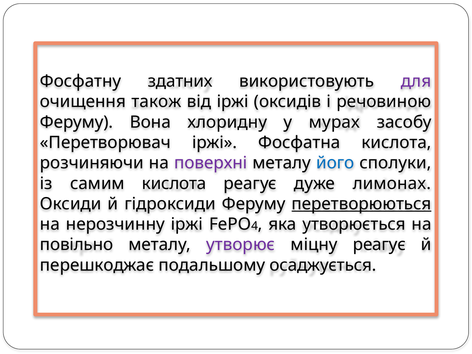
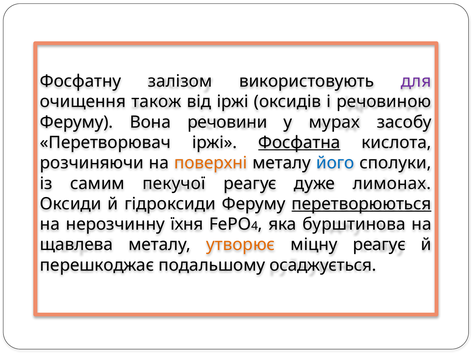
здатних: здатних -> залізом
хлоридну: хлоридну -> речовини
Фосфатна underline: none -> present
поверхні colour: purple -> orange
самим кислота: кислота -> пекучої
нерозчинну іржі: іржі -> їхня
утворюється: утворюється -> бурштинова
повільно: повільно -> щавлева
утворює colour: purple -> orange
